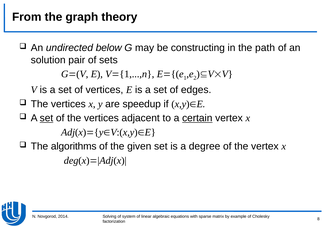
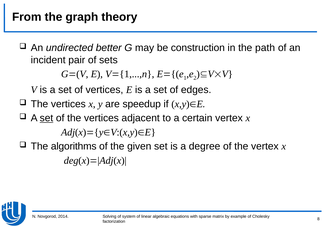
below: below -> better
constructing: constructing -> construction
solution: solution -> incident
certain underline: present -> none
